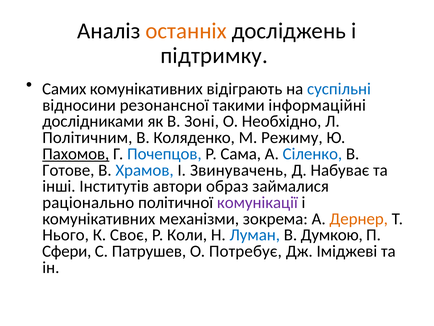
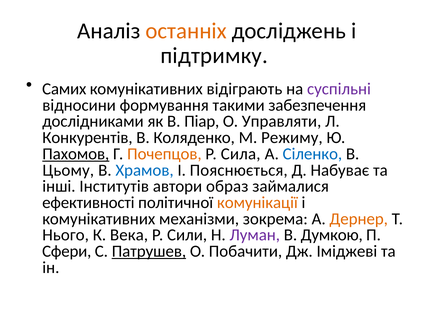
суспільні colour: blue -> purple
резонансної: резонансної -> формування
інформаційні: інформаційні -> забезпечення
Зоні: Зоні -> Піар
Необхідно: Необхідно -> Управляти
Політичним: Політичним -> Конкурентів
Почепцов colour: blue -> orange
Сама: Сама -> Сила
Готове: Готове -> Цьому
Звинувачень: Звинувачень -> Пояснюється
раціонально: раціонально -> ефективності
комунікації colour: purple -> orange
Своє: Своє -> Века
Коли: Коли -> Сили
Луман colour: blue -> purple
Патрушев underline: none -> present
Потребує: Потребує -> Побачити
